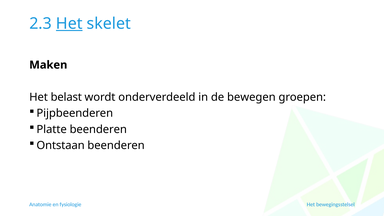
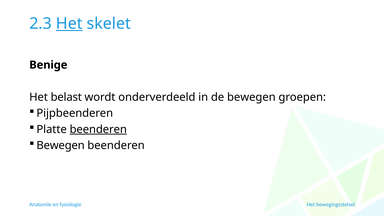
Maken: Maken -> Benige
beenderen at (98, 129) underline: none -> present
Ontstaan at (61, 145): Ontstaan -> Bewegen
